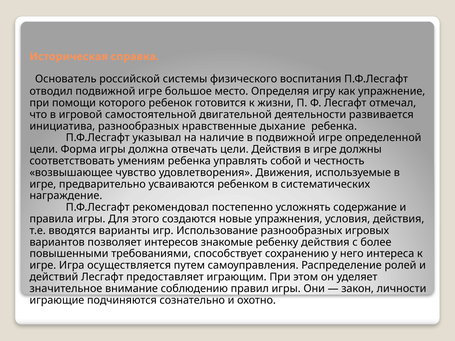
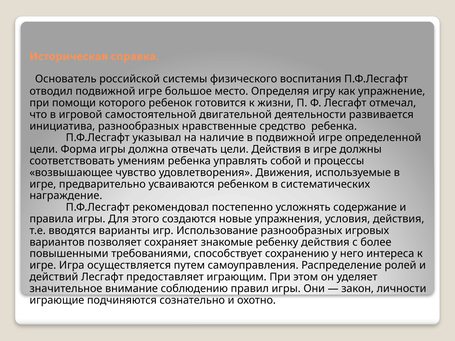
дыхание: дыхание -> средство
честность: честность -> процессы
интересов: интересов -> сохраняет
